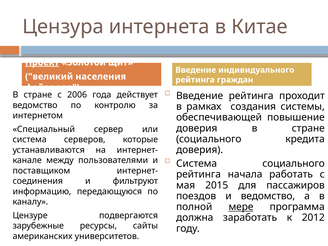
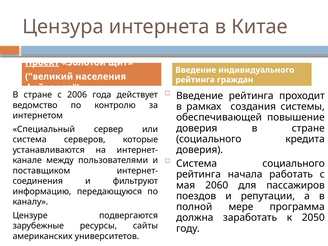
2015: 2015 -> 2060
и ведомство: ведомство -> репутации
мере underline: present -> none
2012: 2012 -> 2050
